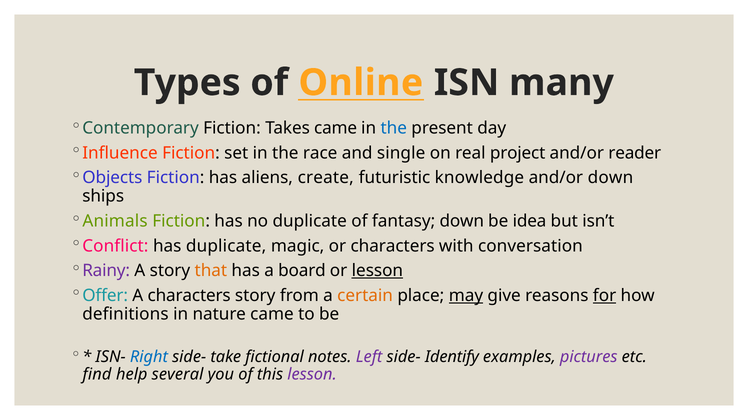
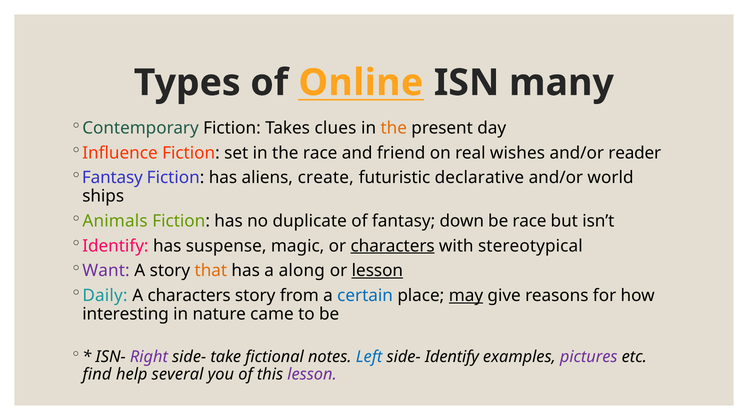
Takes came: came -> clues
the at (394, 128) colour: blue -> orange
single: single -> friend
project: project -> wishes
Objects at (112, 178): Objects -> Fantasy
knowledge: knowledge -> declarative
and/or down: down -> world
be idea: idea -> race
Conflict at (115, 246): Conflict -> Identify
has duplicate: duplicate -> suspense
characters at (393, 246) underline: none -> present
conversation: conversation -> stereotypical
Rainy: Rainy -> Want
board: board -> along
Offer: Offer -> Daily
certain colour: orange -> blue
for underline: present -> none
definitions: definitions -> interesting
Right colour: blue -> purple
Left colour: purple -> blue
